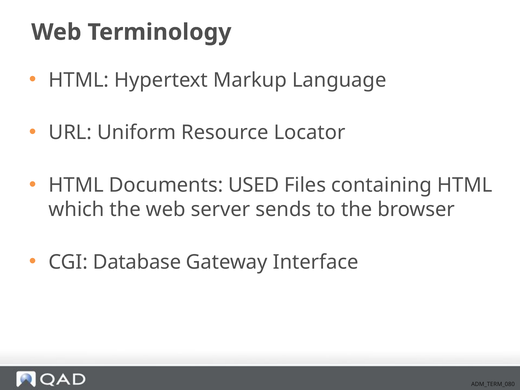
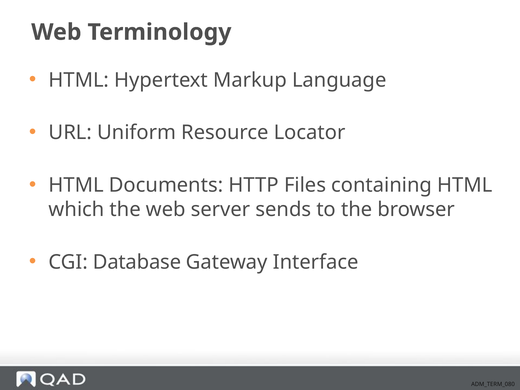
USED: USED -> HTTP
